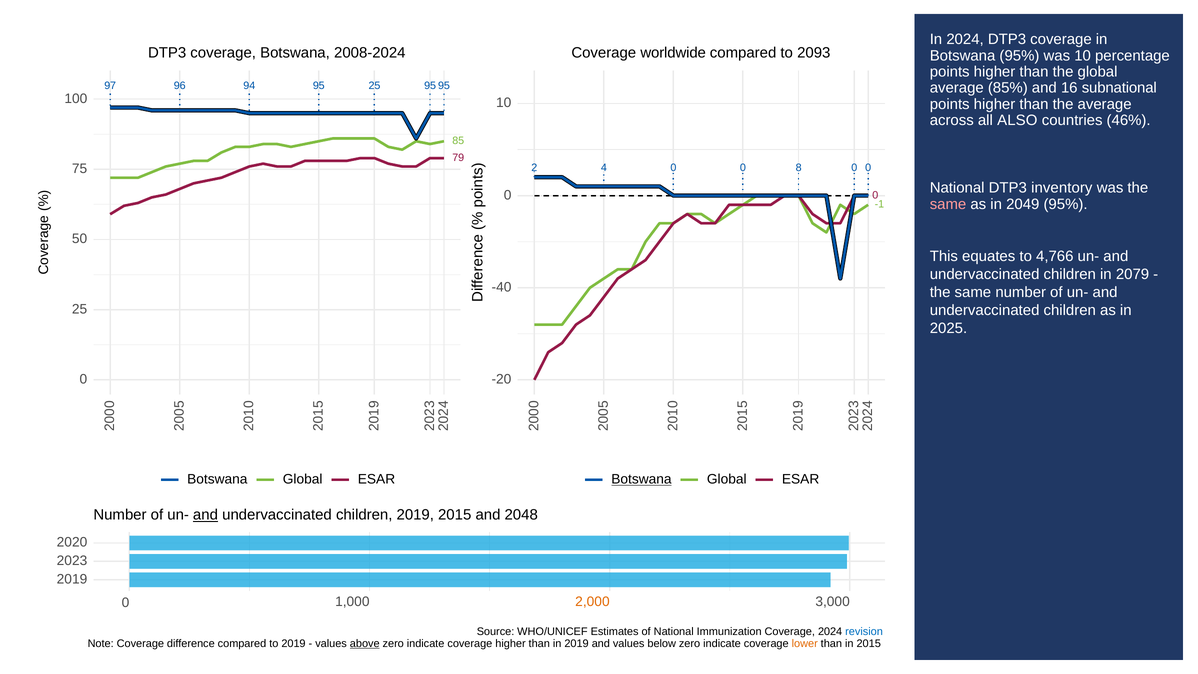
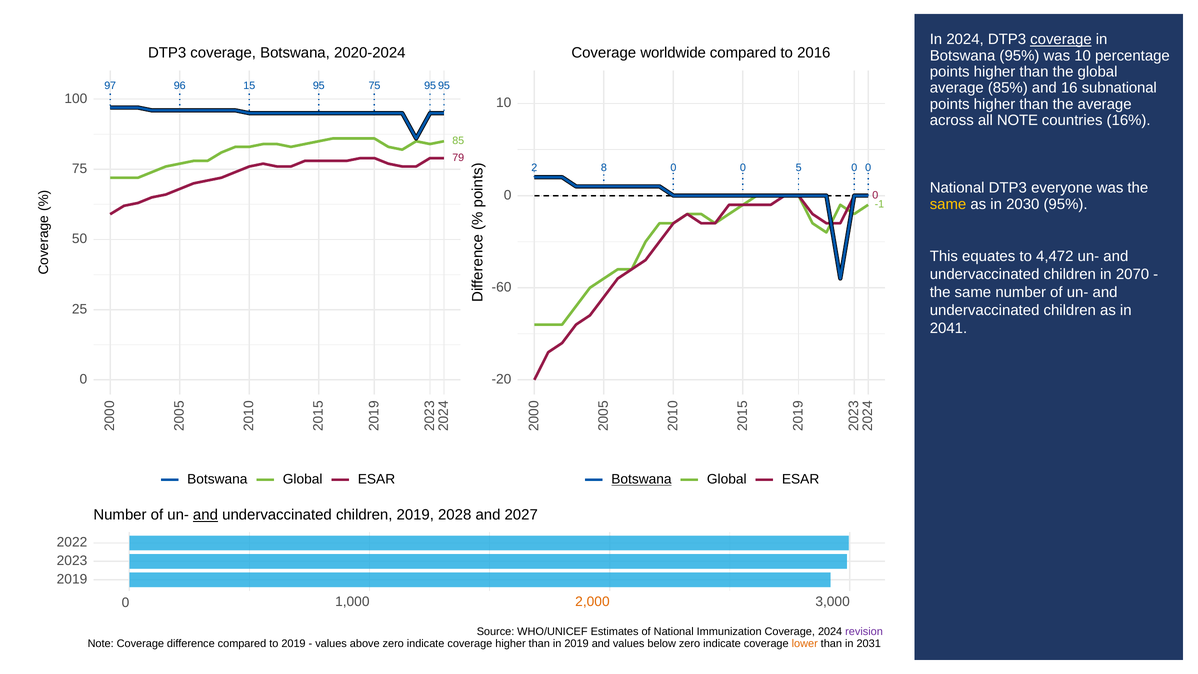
coverage at (1061, 39) underline: none -> present
2093: 2093 -> 2016
2008-2024: 2008-2024 -> 2020-2024
94: 94 -> 15
95 25: 25 -> 75
all ALSO: ALSO -> NOTE
46%: 46% -> 16%
4 at (604, 168): 4 -> 8
8 at (799, 167): 8 -> 5
inventory: inventory -> everyone
same at (948, 204) colour: pink -> yellow
2049: 2049 -> 2030
4,766: 4,766 -> 4,472
2079: 2079 -> 2070
-40: -40 -> -60
2025: 2025 -> 2041
2019 2015: 2015 -> 2028
2048: 2048 -> 2027
2020: 2020 -> 2022
revision at (864, 632) colour: blue -> purple
above underline: present -> none
in 2015: 2015 -> 2031
